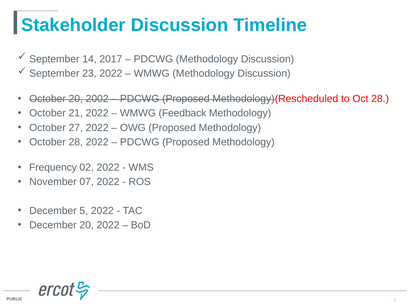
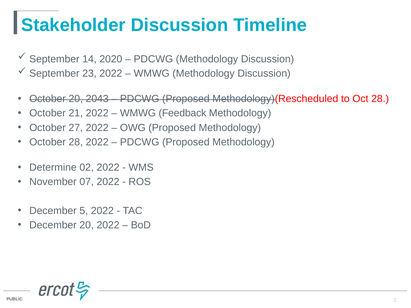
2017: 2017 -> 2020
2002: 2002 -> 2043
Frequency: Frequency -> Determine
